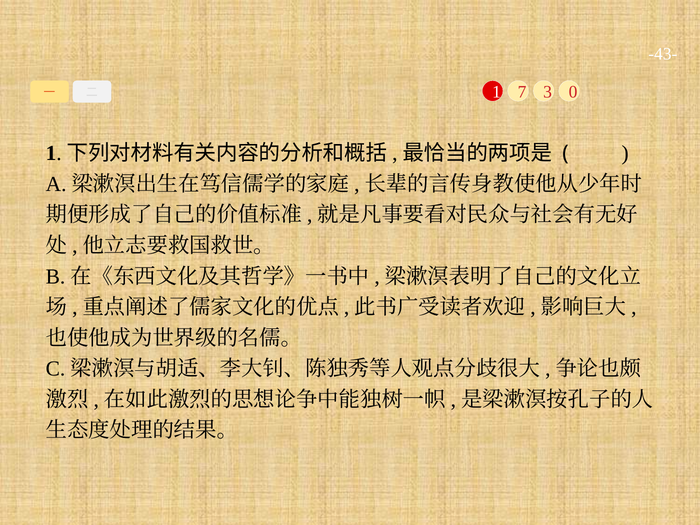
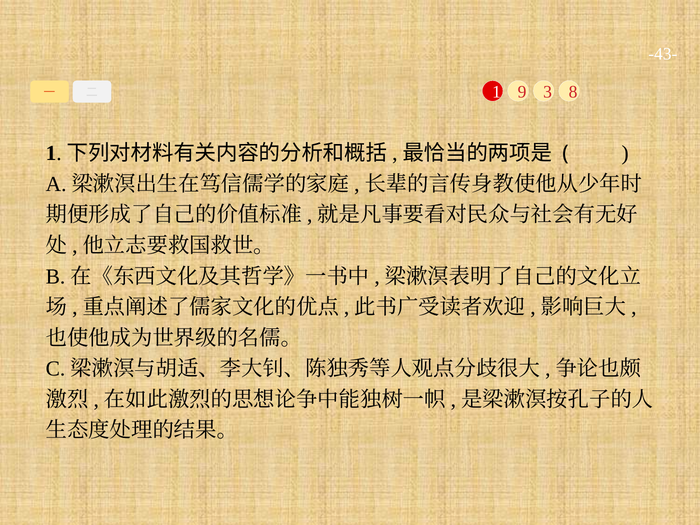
7: 7 -> 9
0: 0 -> 8
